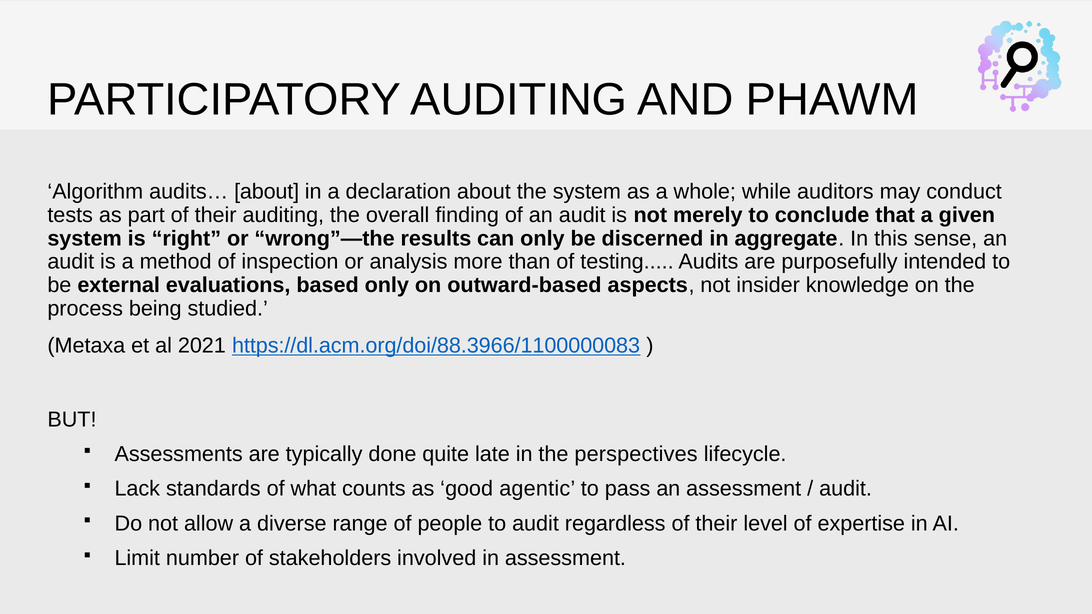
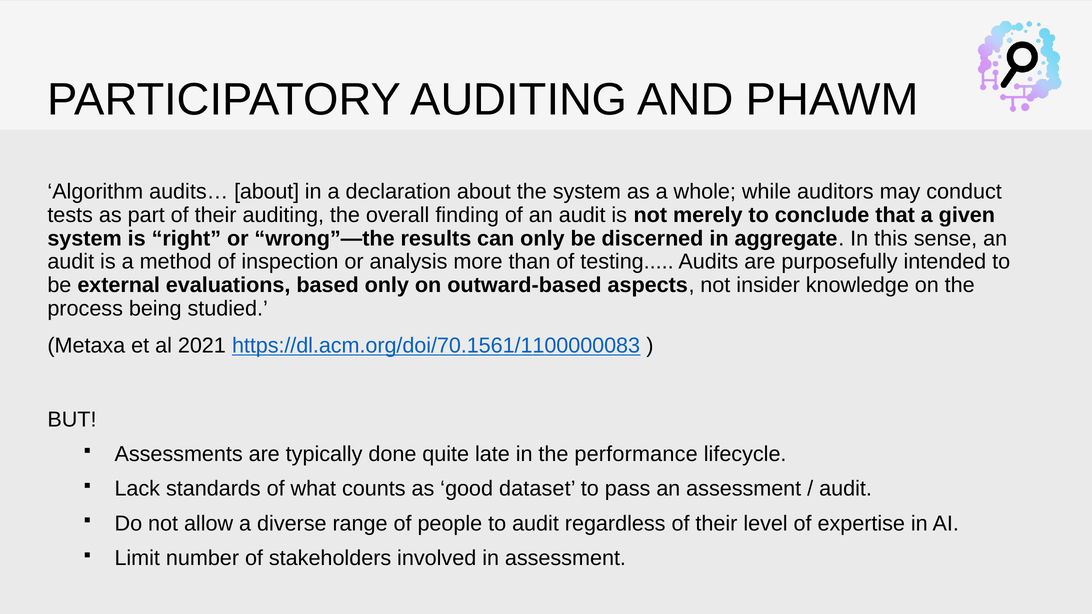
https://dl.acm.org/doi/88.3966/1100000083: https://dl.acm.org/doi/88.3966/1100000083 -> https://dl.acm.org/doi/70.1561/1100000083
perspectives: perspectives -> performance
agentic: agentic -> dataset
